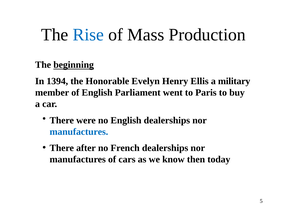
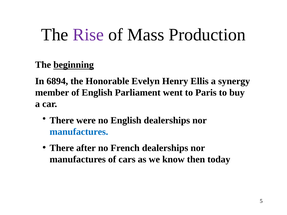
Rise colour: blue -> purple
1394: 1394 -> 6894
military: military -> synergy
